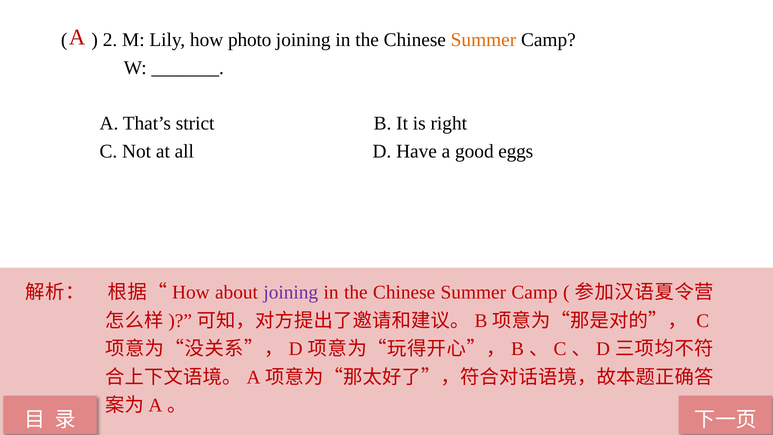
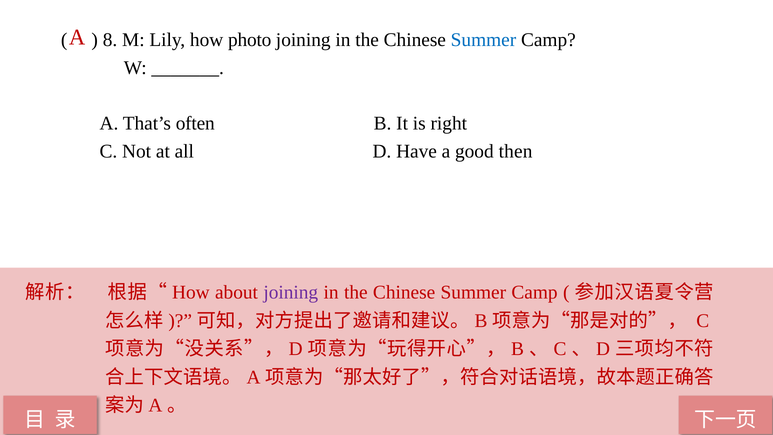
2: 2 -> 8
Summer at (483, 40) colour: orange -> blue
strict: strict -> often
eggs: eggs -> then
